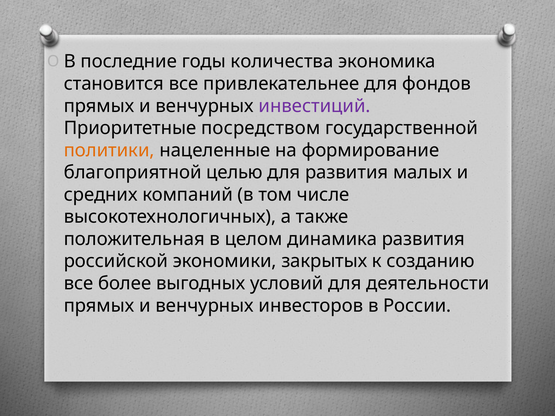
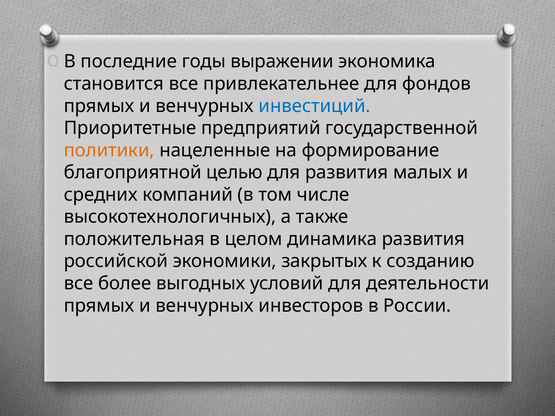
количества: количества -> выражении
инвестиций colour: purple -> blue
посредством: посредством -> предприятий
